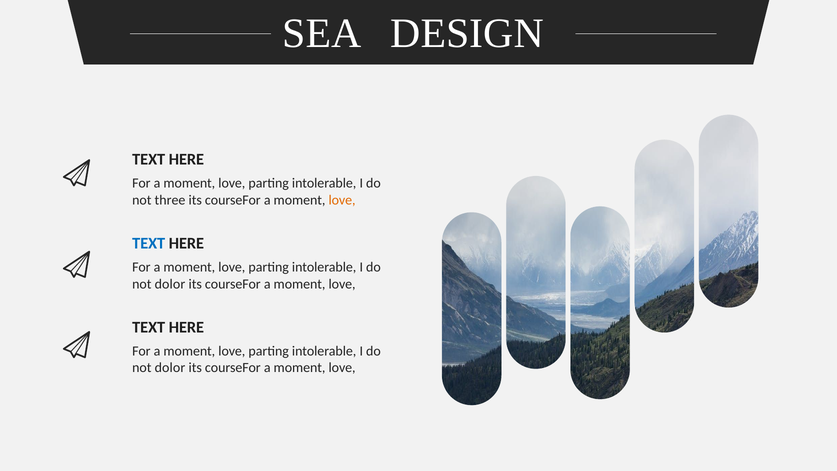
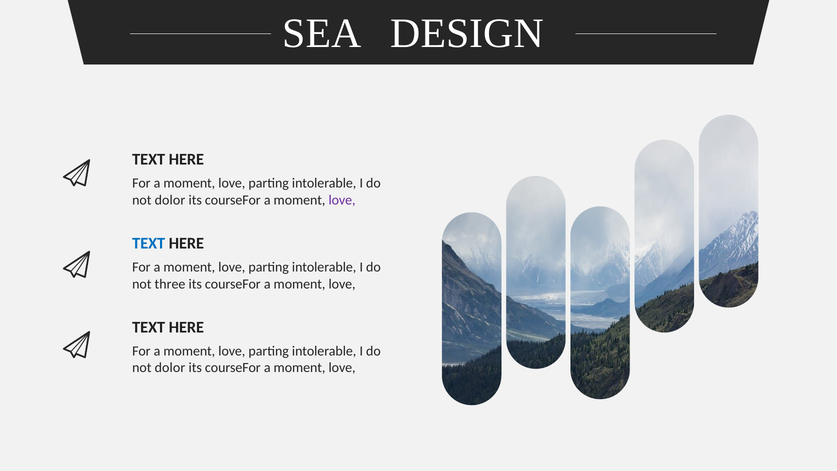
three at (170, 200): three -> dolor
love at (342, 200) colour: orange -> purple
dolor at (170, 284): dolor -> three
